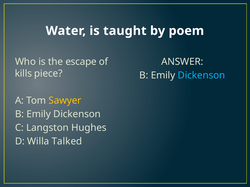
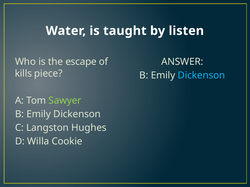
poem: poem -> listen
Sawyer colour: yellow -> light green
Talked: Talked -> Cookie
